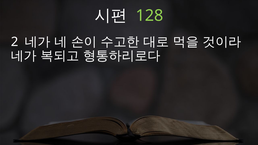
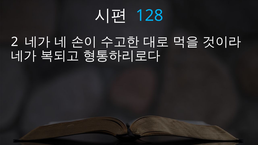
128 colour: light green -> light blue
